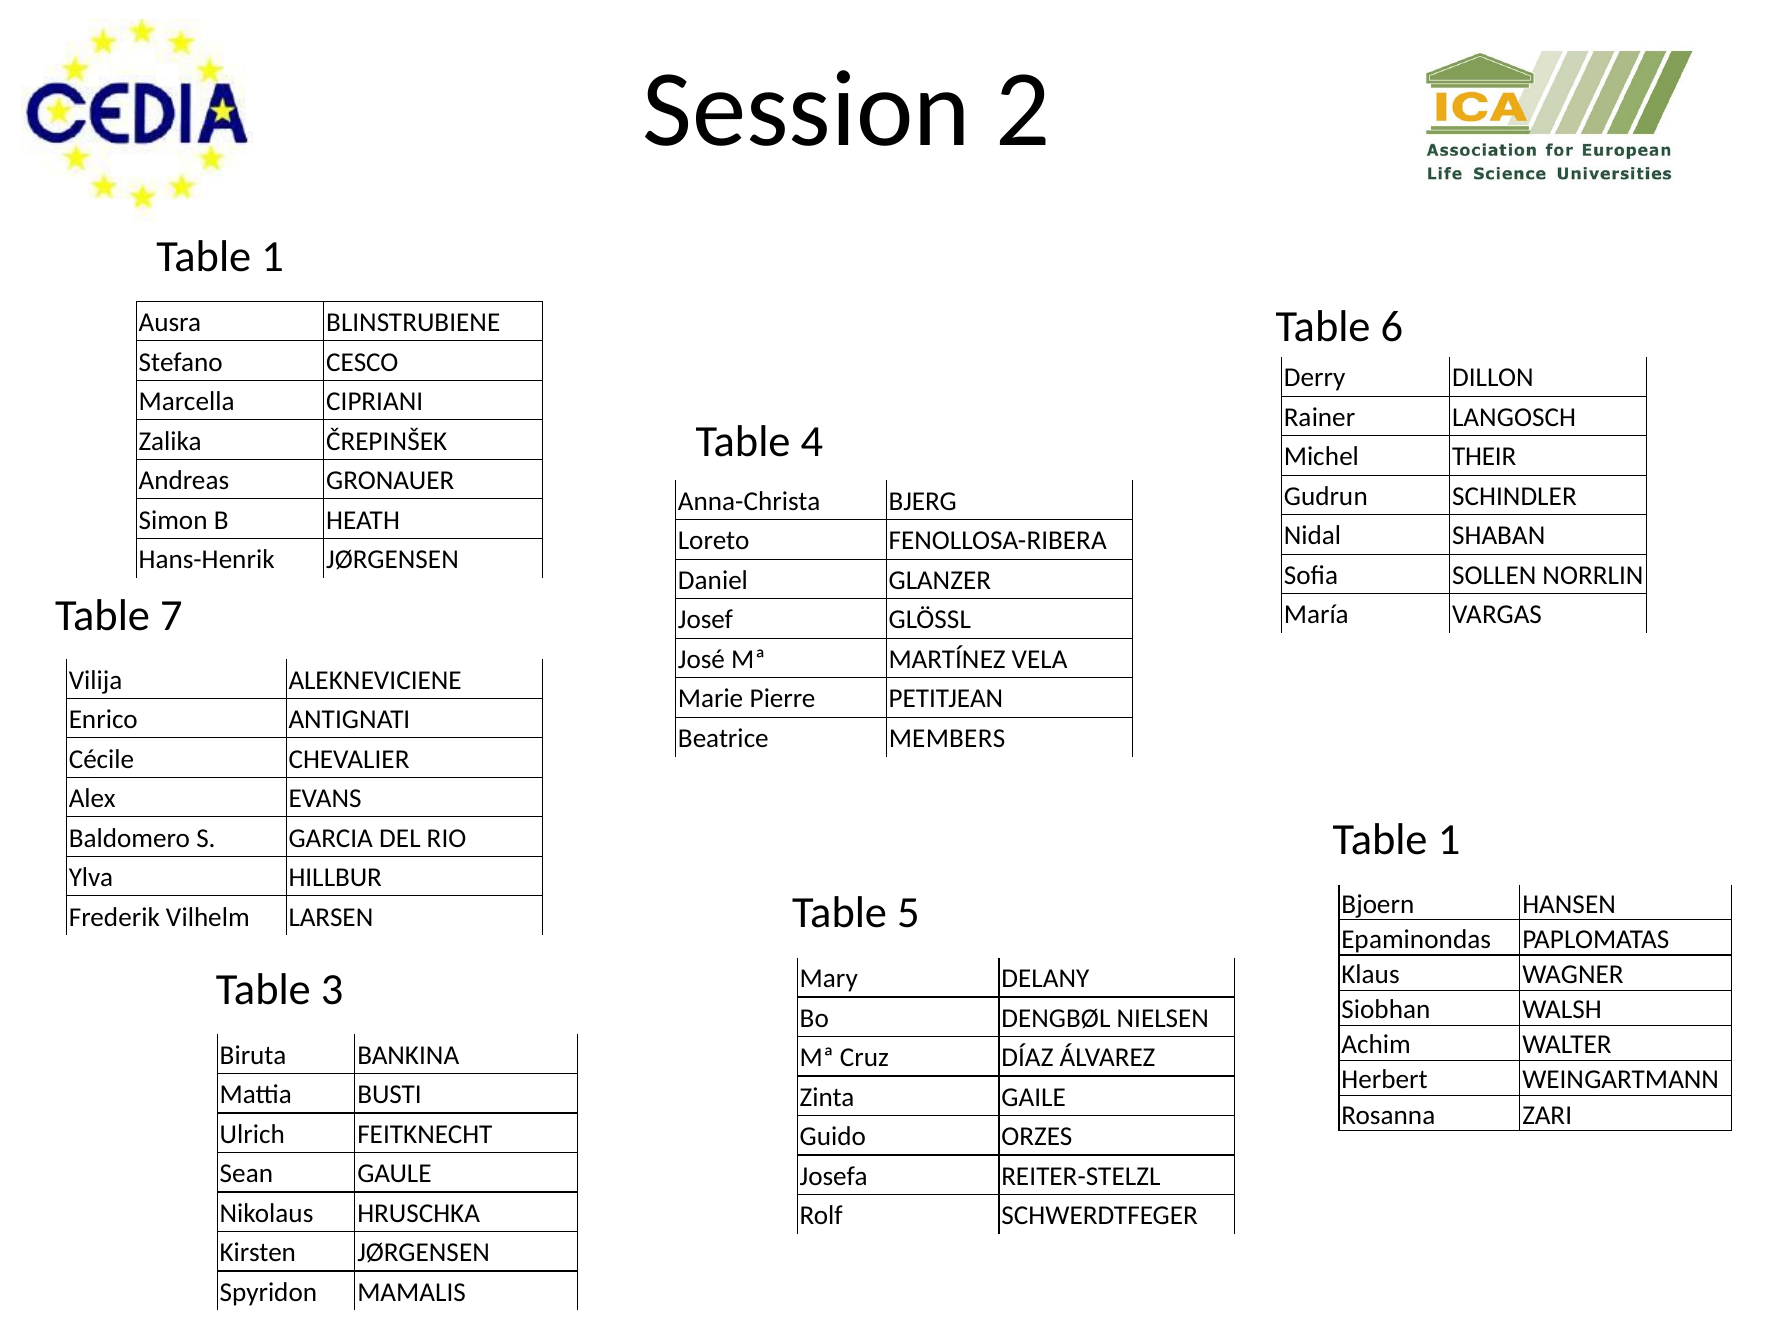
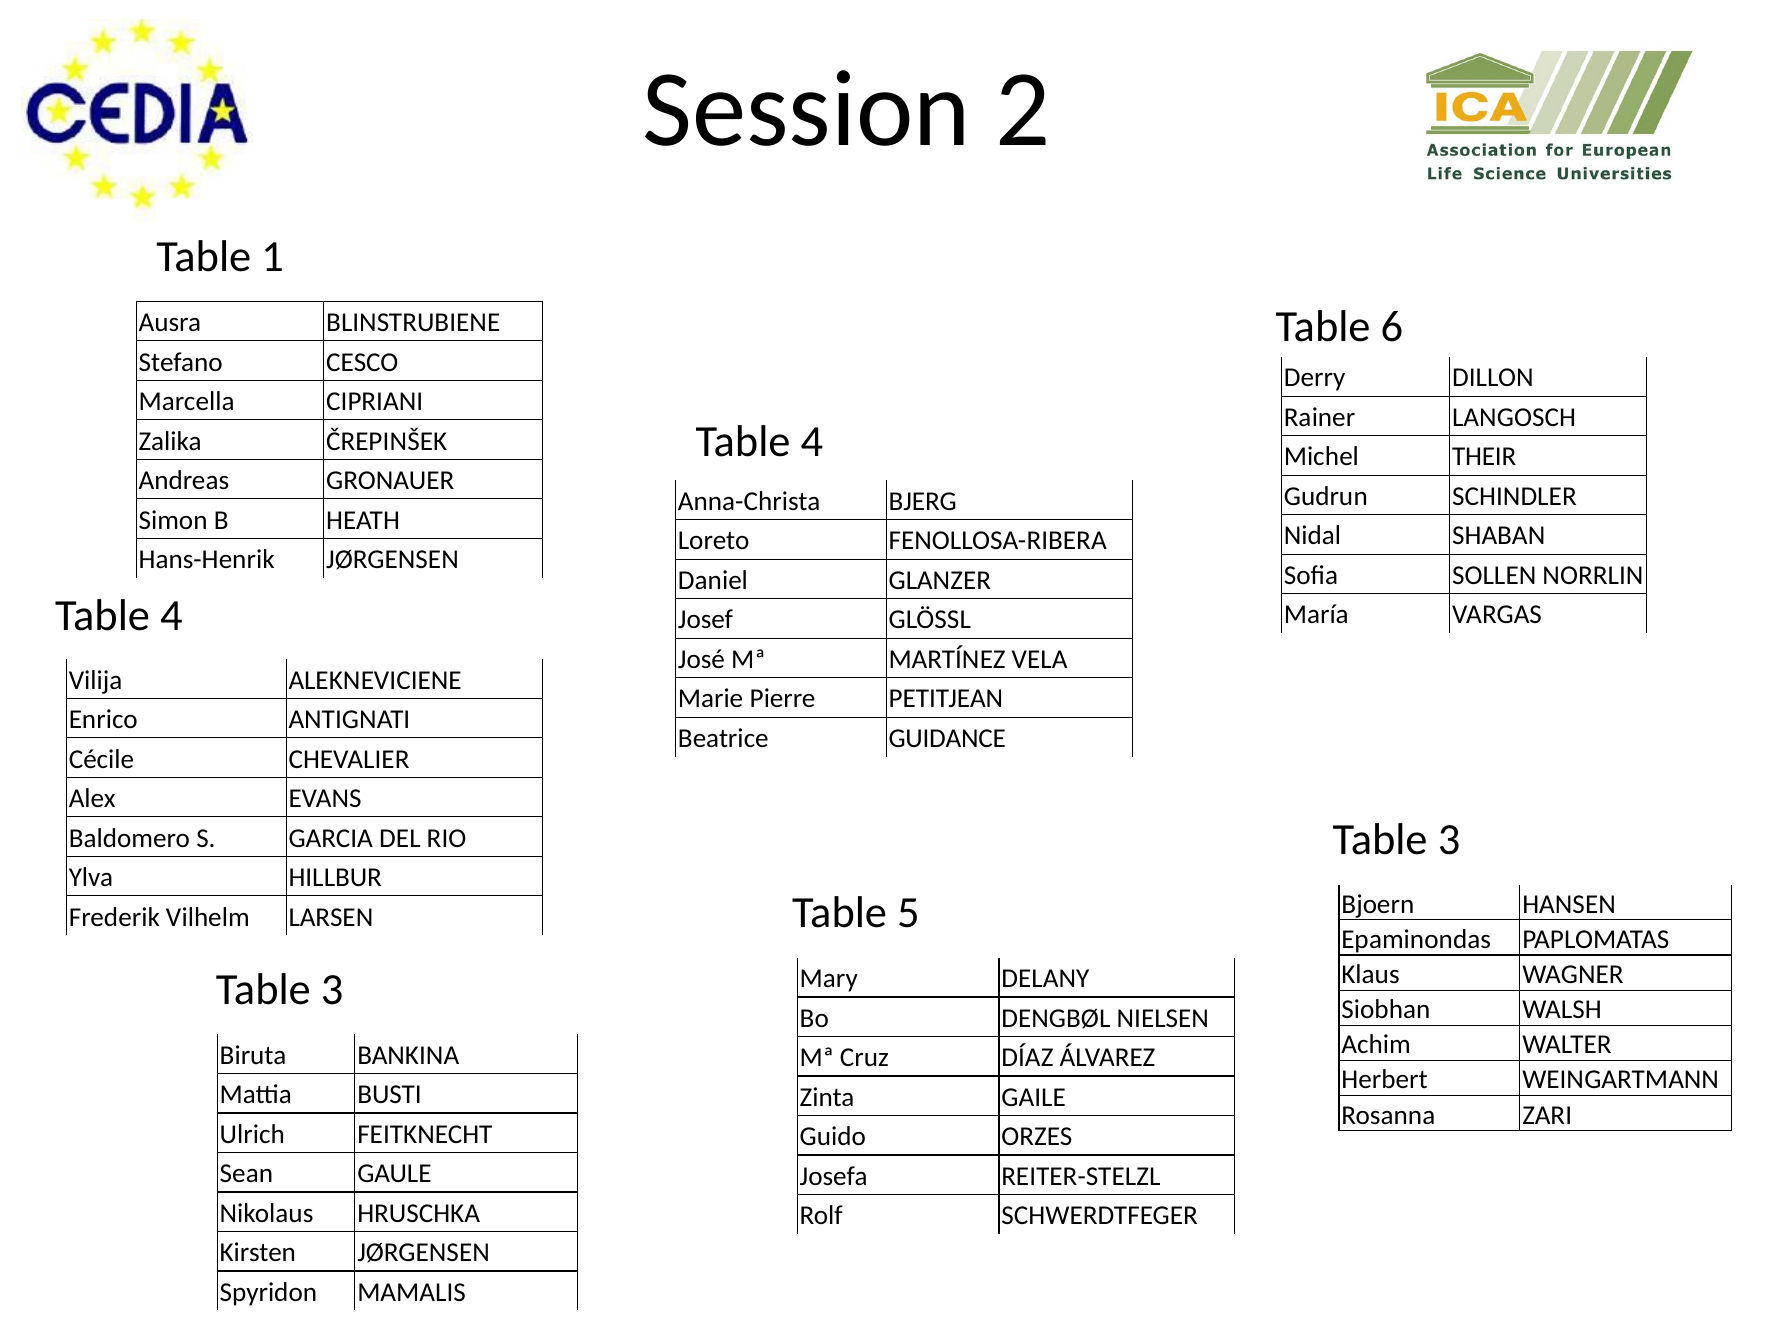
7 at (171, 616): 7 -> 4
MEMBERS: MEMBERS -> GUIDANCE
1 at (1449, 840): 1 -> 3
